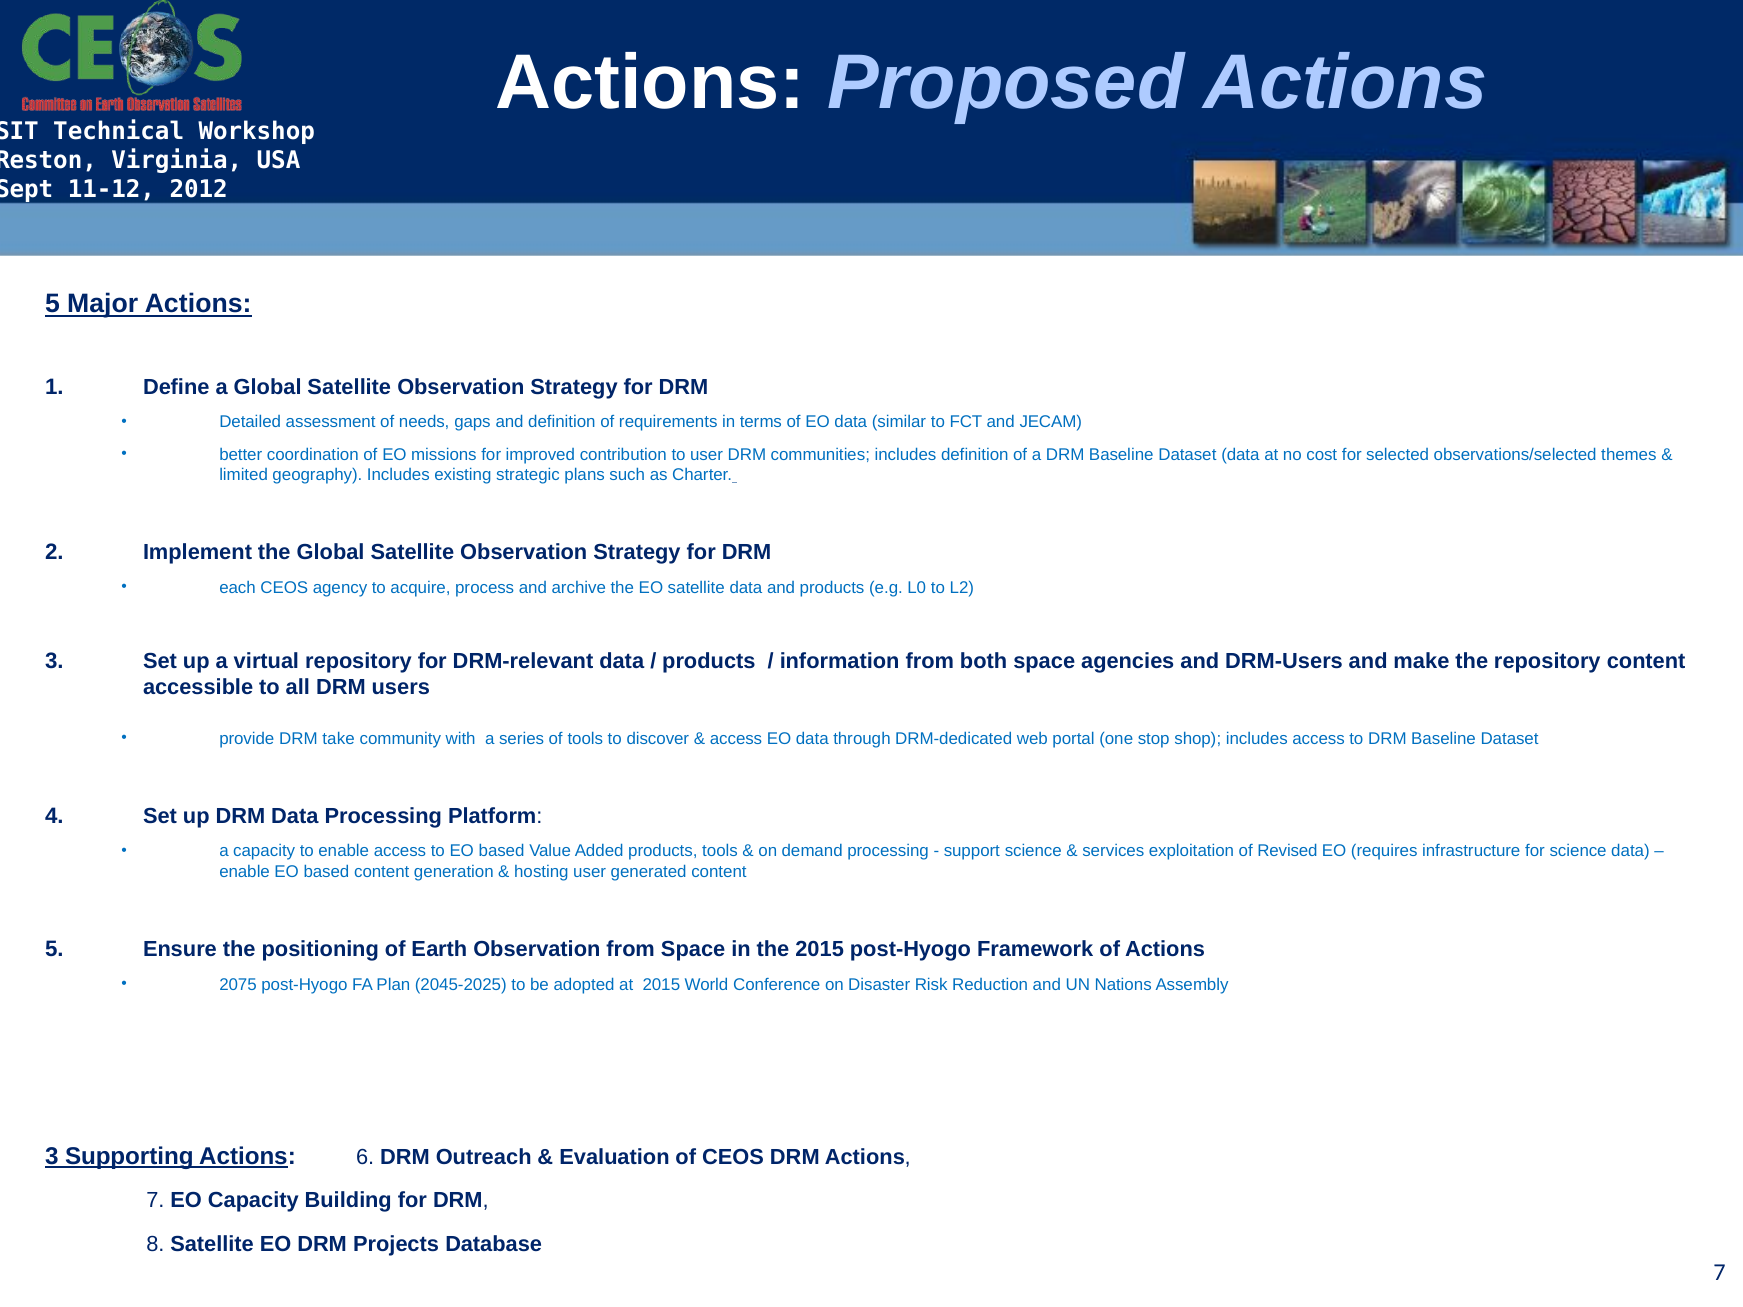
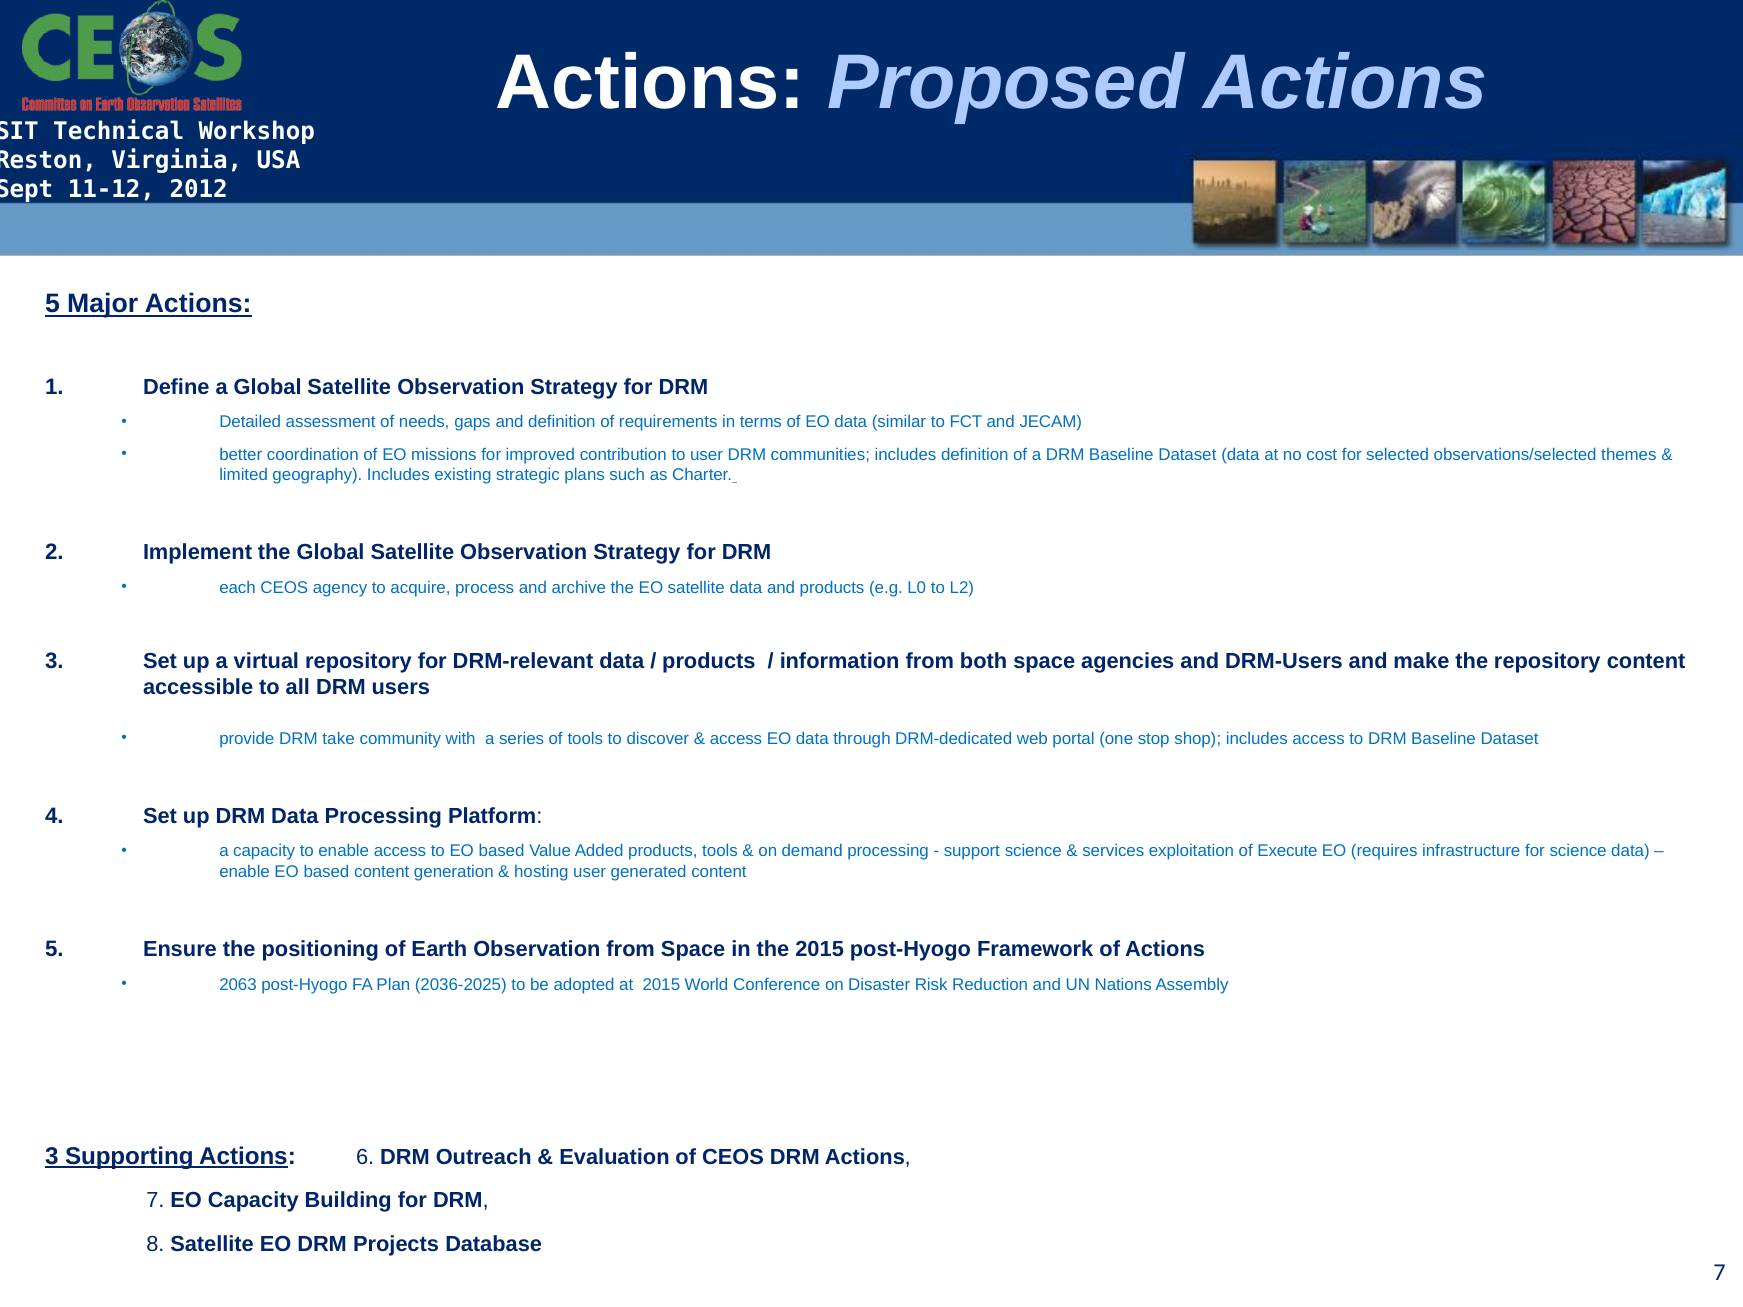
Revised: Revised -> Execute
2075: 2075 -> 2063
2045-2025: 2045-2025 -> 2036-2025
